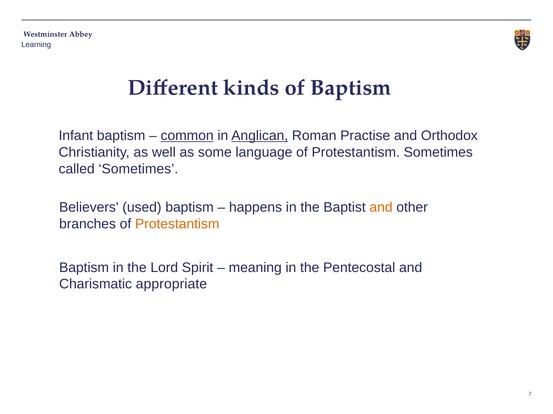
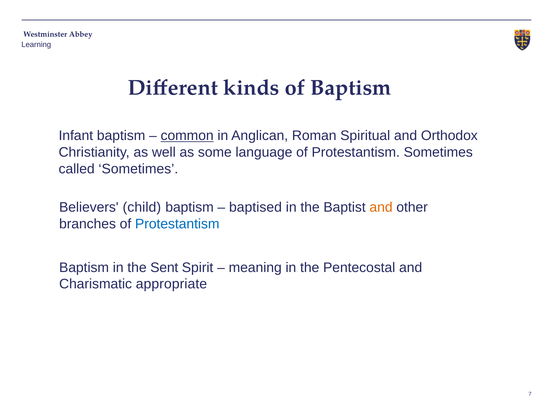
Anglican underline: present -> none
Practise: Practise -> Spiritual
used: used -> child
happens: happens -> baptised
Protestantism at (177, 224) colour: orange -> blue
Lord: Lord -> Sent
